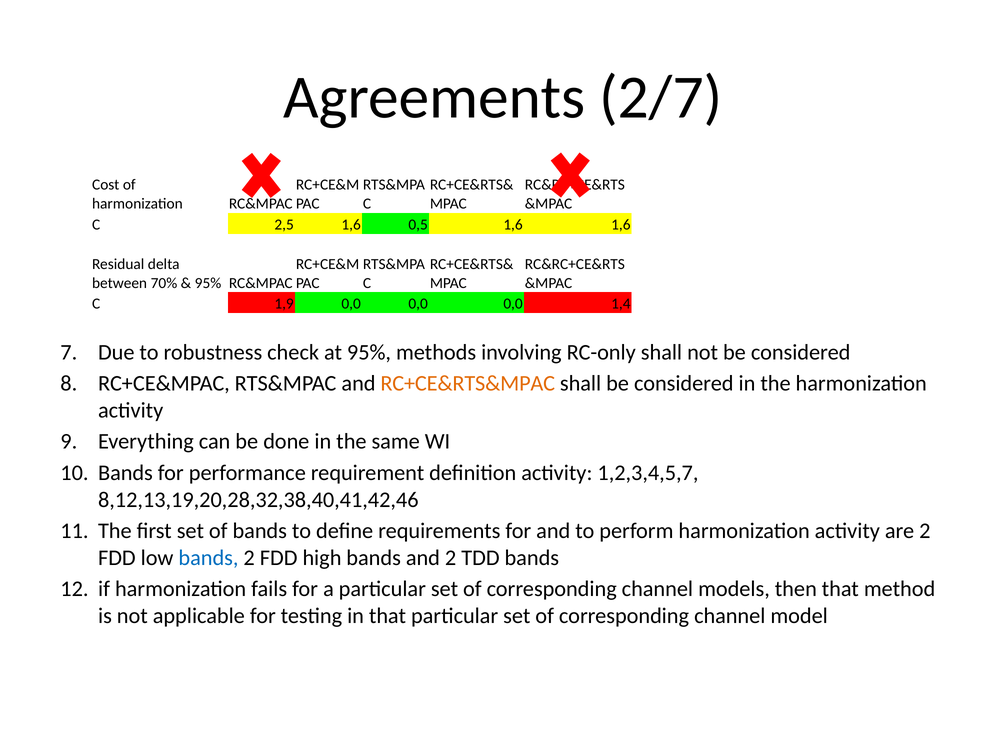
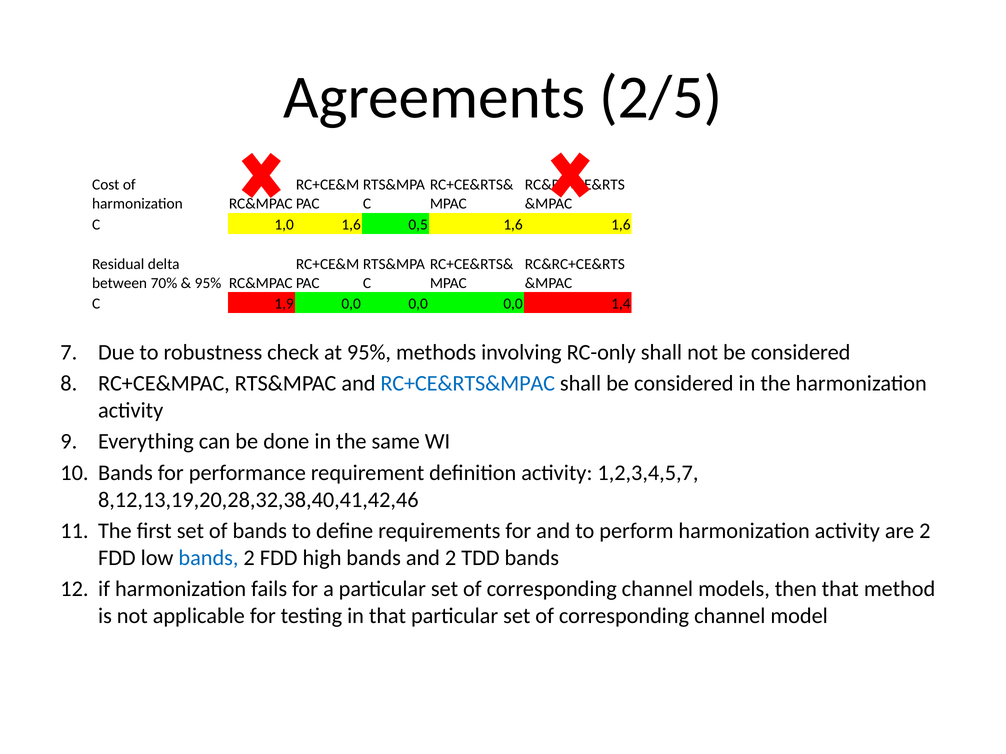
2/7: 2/7 -> 2/5
2,5: 2,5 -> 1,0
RC+CE&RTS&MPAC colour: orange -> blue
